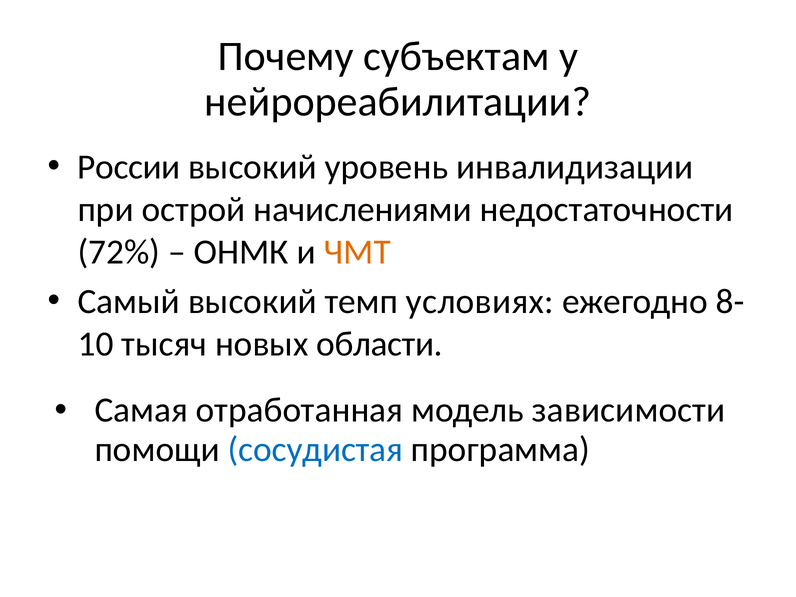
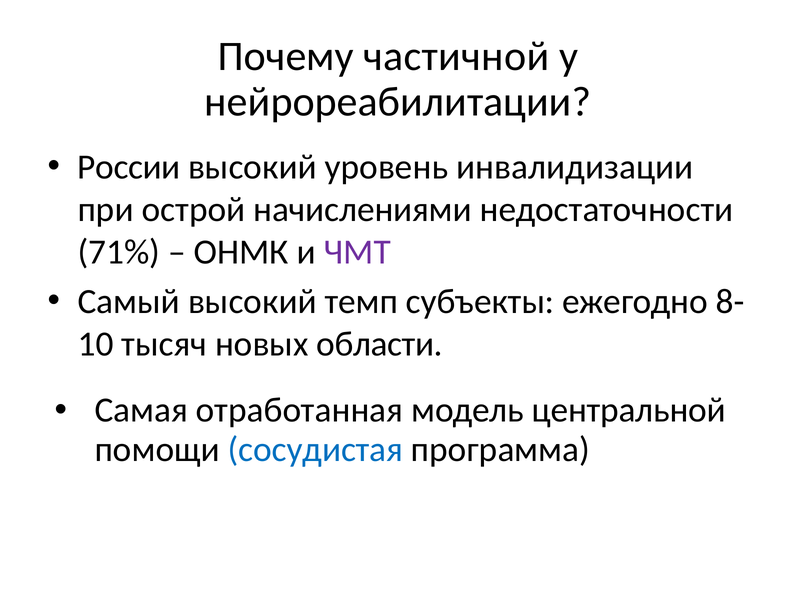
субъектам: субъектам -> частичной
72%: 72% -> 71%
ЧМТ colour: orange -> purple
условиях: условиях -> субъекты
зависимости: зависимости -> центральной
